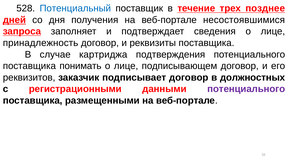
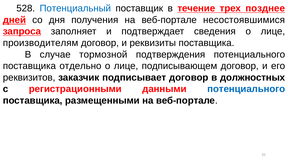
принадлежность: принадлежность -> производителям
картриджа: картриджа -> тормозной
понимать: понимать -> отдельно
потенциального at (246, 89) colour: purple -> blue
